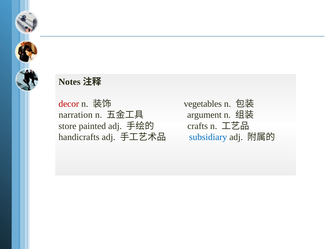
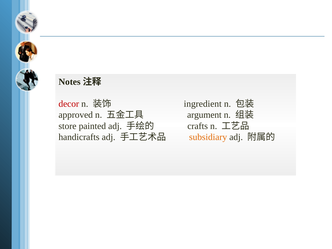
vegetables: vegetables -> ingredient
narration: narration -> approved
subsidiary colour: blue -> orange
